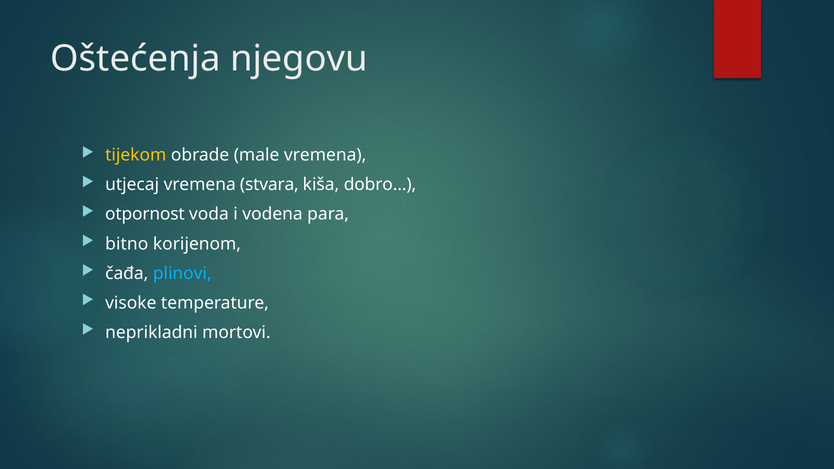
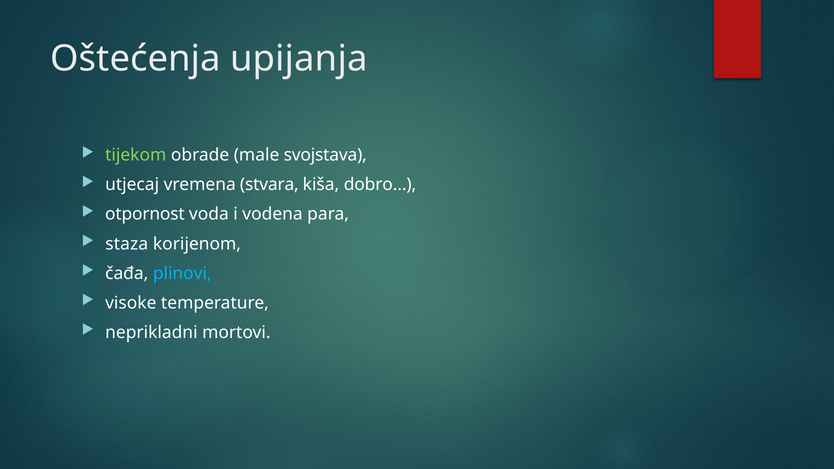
njegovu: njegovu -> upijanja
tijekom colour: yellow -> light green
male vremena: vremena -> svojstava
bitno: bitno -> staza
